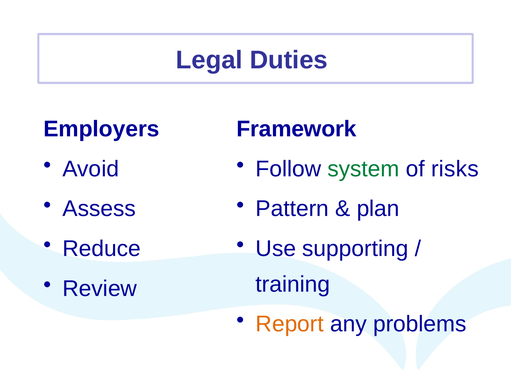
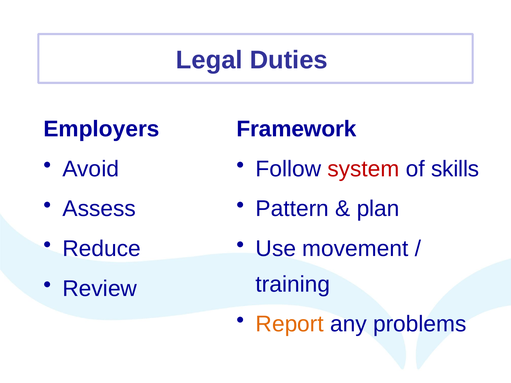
system colour: green -> red
risks: risks -> skills
supporting: supporting -> movement
